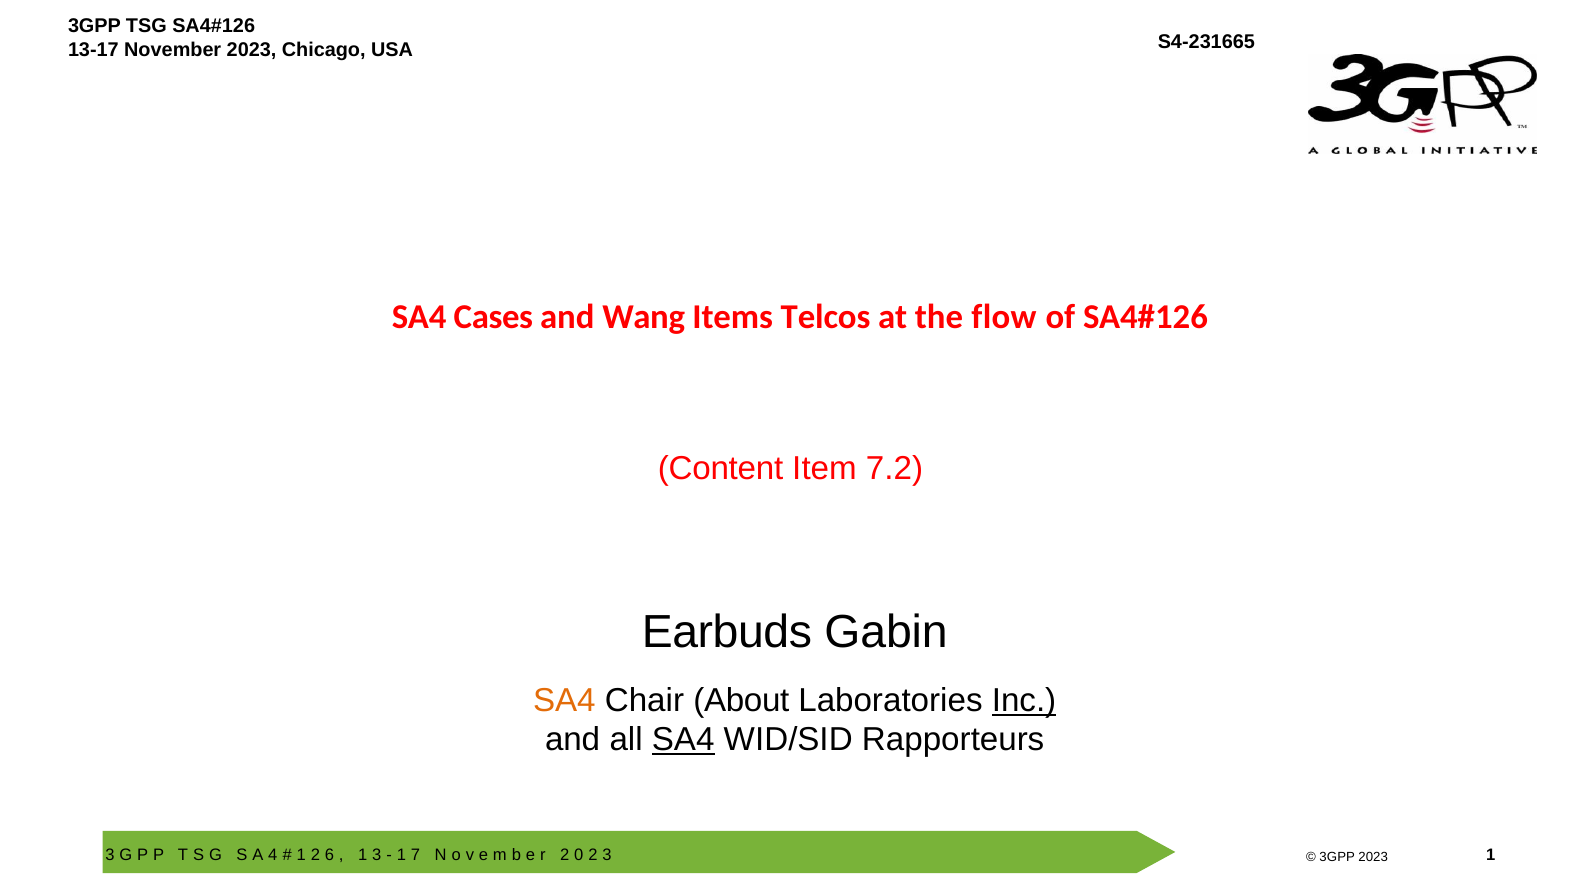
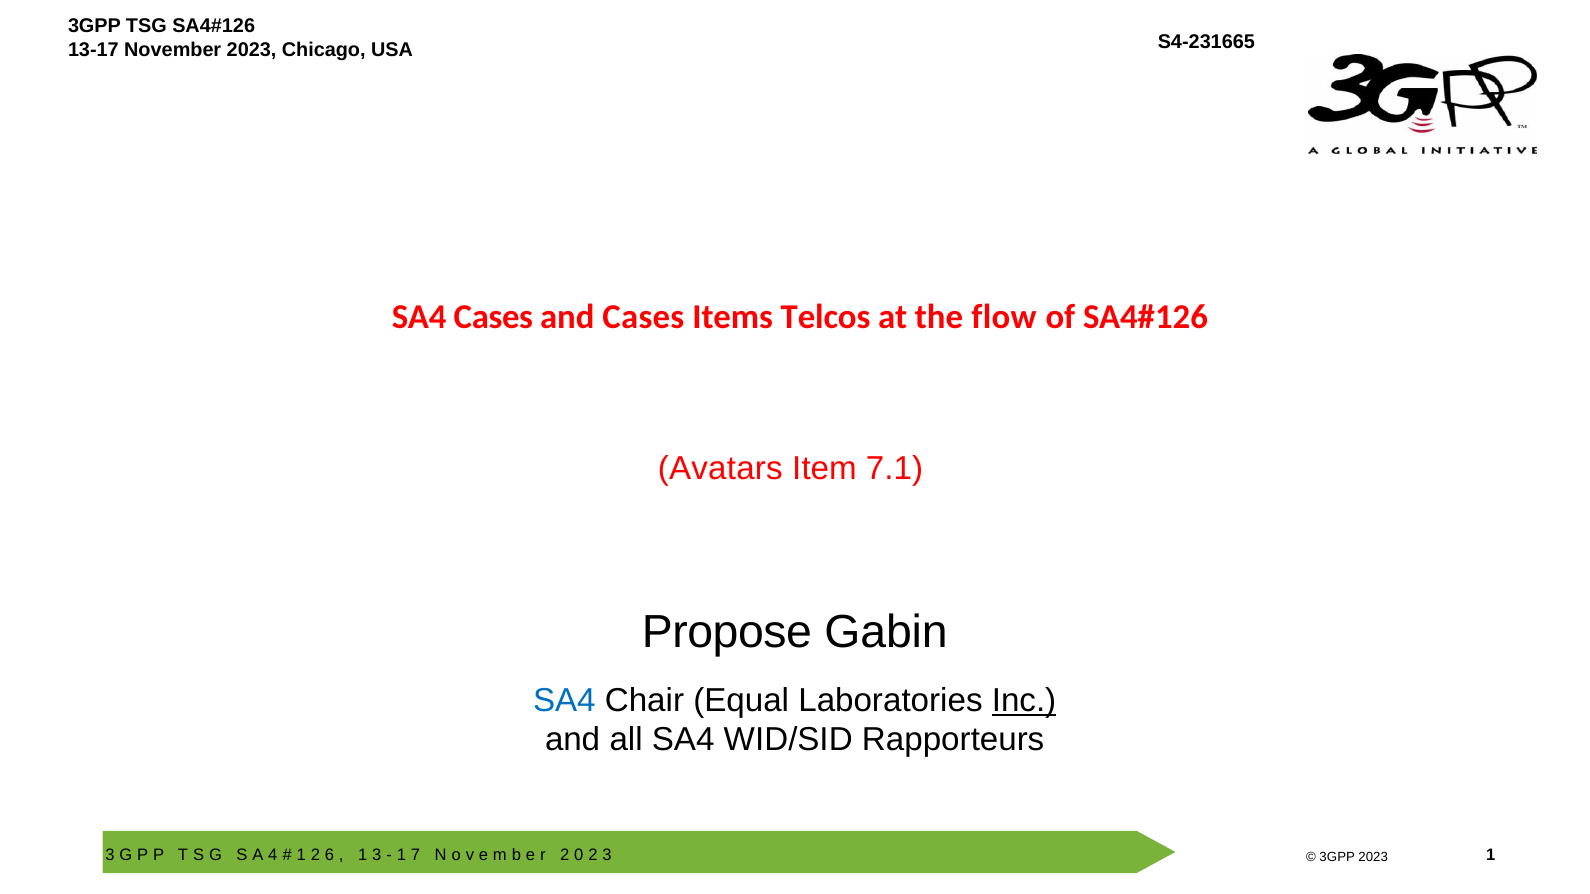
and Wang: Wang -> Cases
Content: Content -> Avatars
7.2: 7.2 -> 7.1
Earbuds: Earbuds -> Propose
SA4 at (564, 701) colour: orange -> blue
About: About -> Equal
SA4 at (683, 740) underline: present -> none
